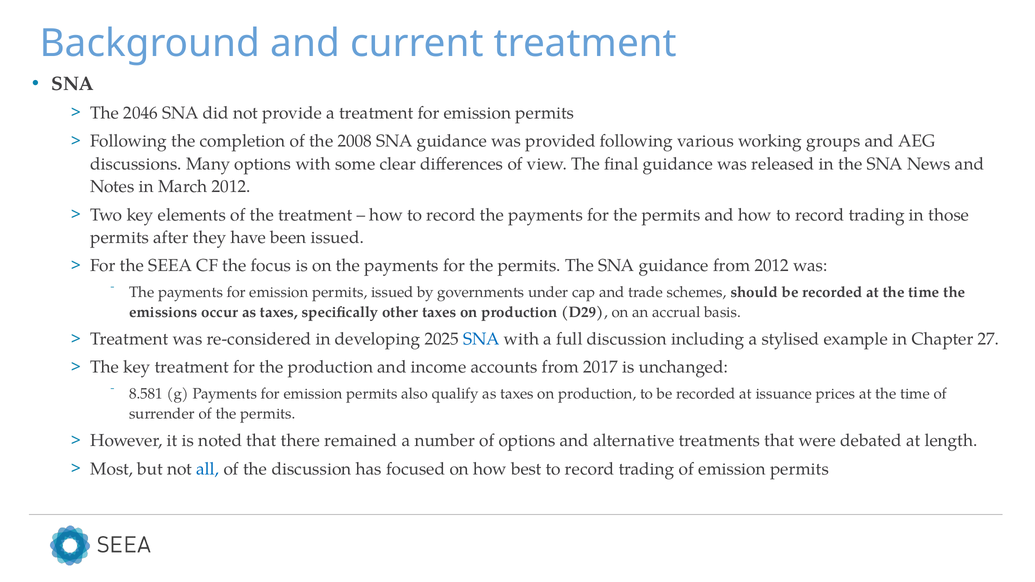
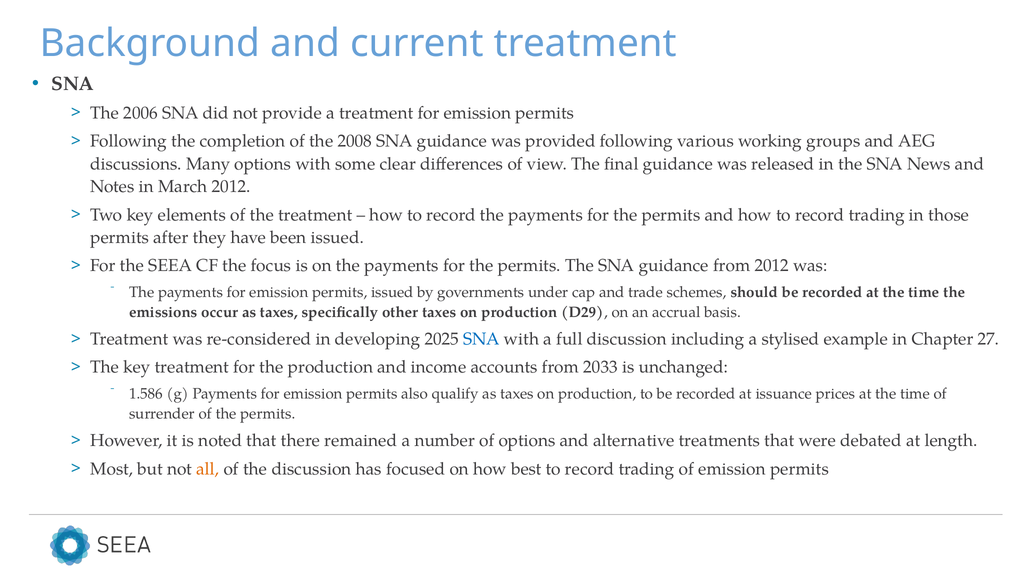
2046: 2046 -> 2006
2017: 2017 -> 2033
8.581: 8.581 -> 1.586
all colour: blue -> orange
